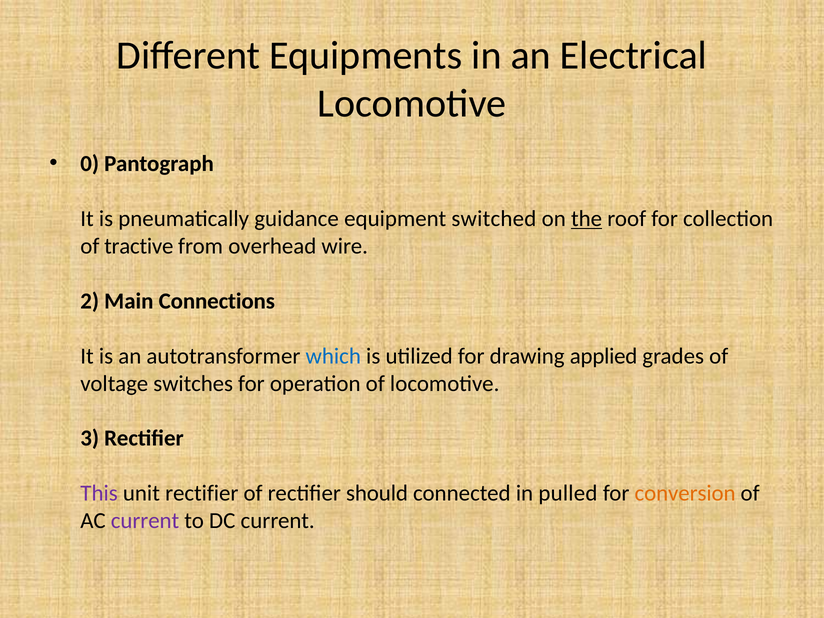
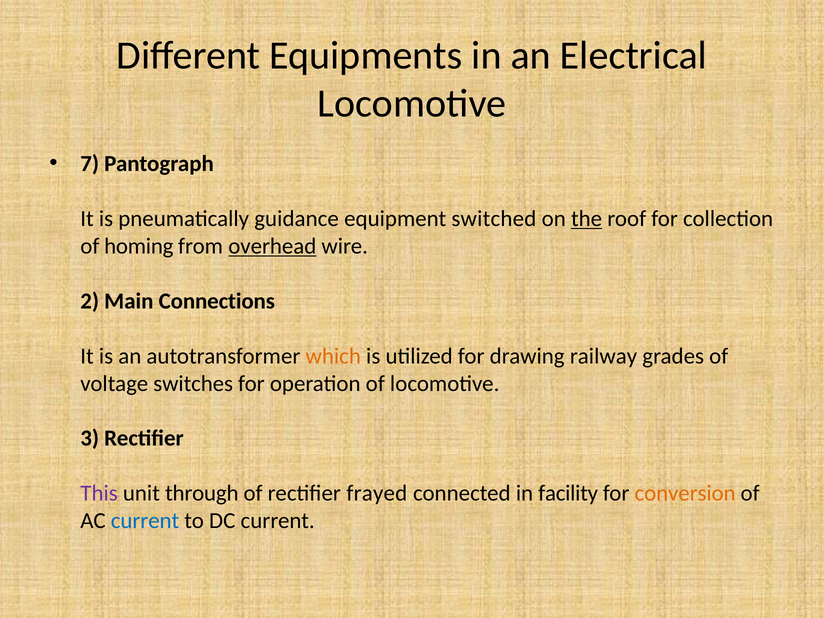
0: 0 -> 7
tractive: tractive -> homing
overhead underline: none -> present
which colour: blue -> orange
applied: applied -> railway
unit rectifier: rectifier -> through
should: should -> frayed
pulled: pulled -> facility
current at (145, 521) colour: purple -> blue
